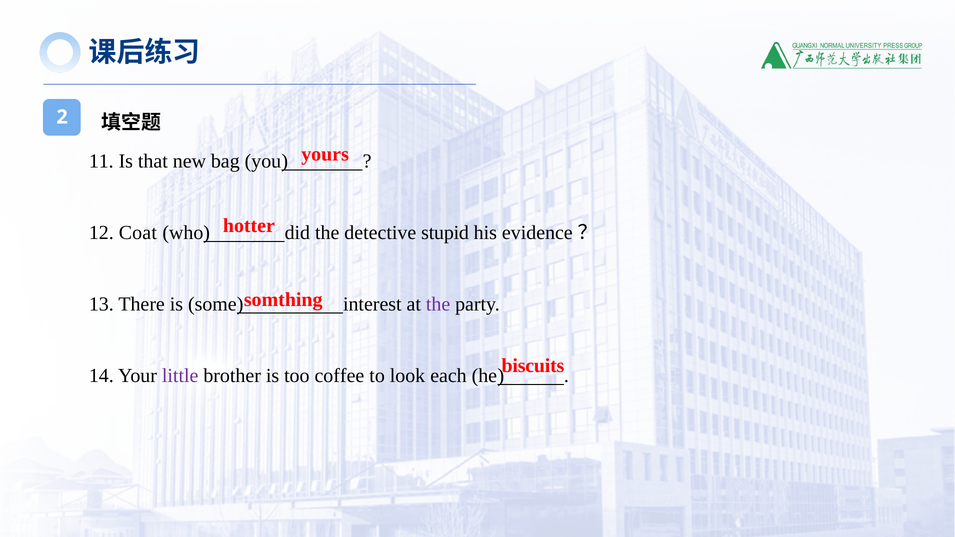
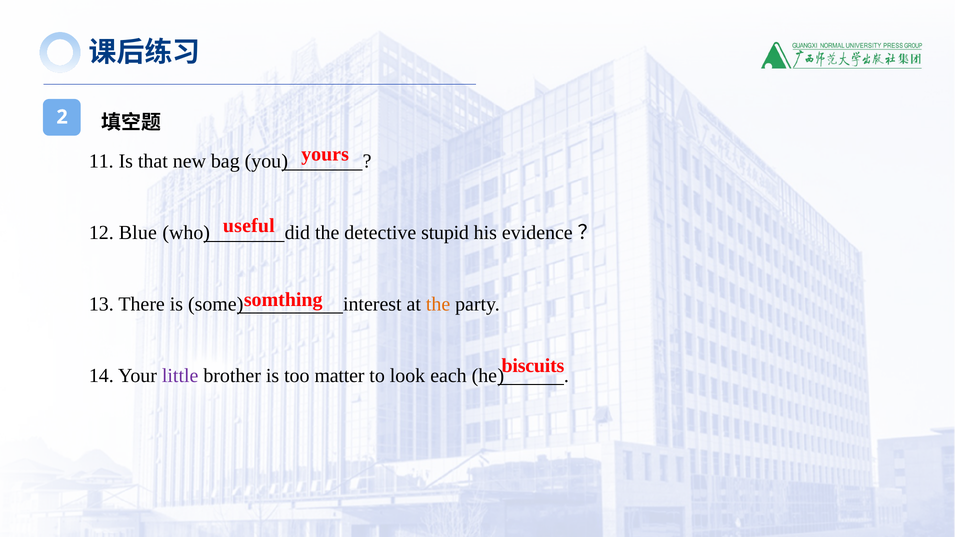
hotter: hotter -> useful
Coat: Coat -> Blue
the at (438, 304) colour: purple -> orange
coffee: coffee -> matter
